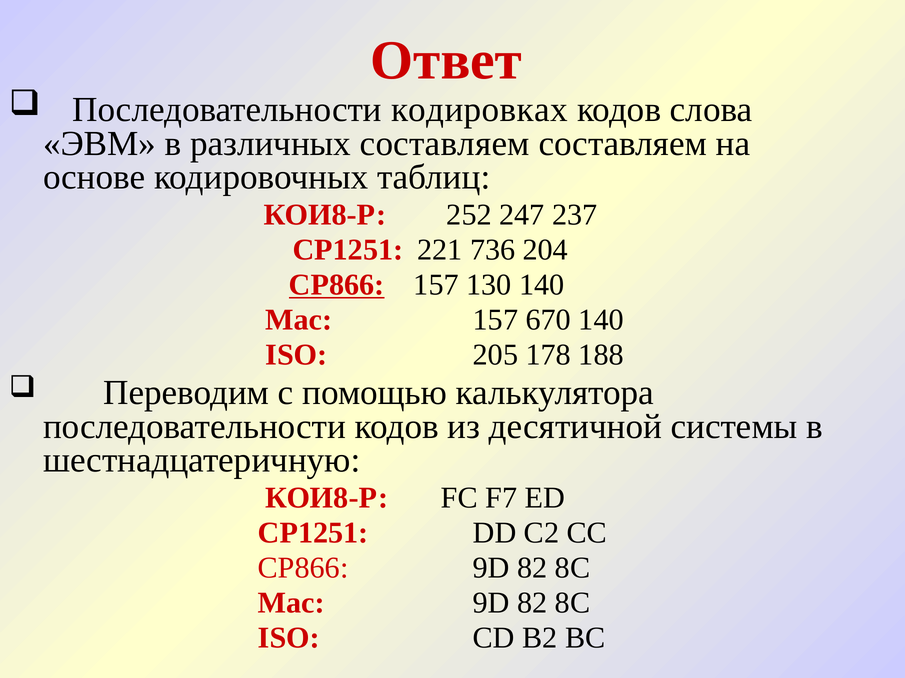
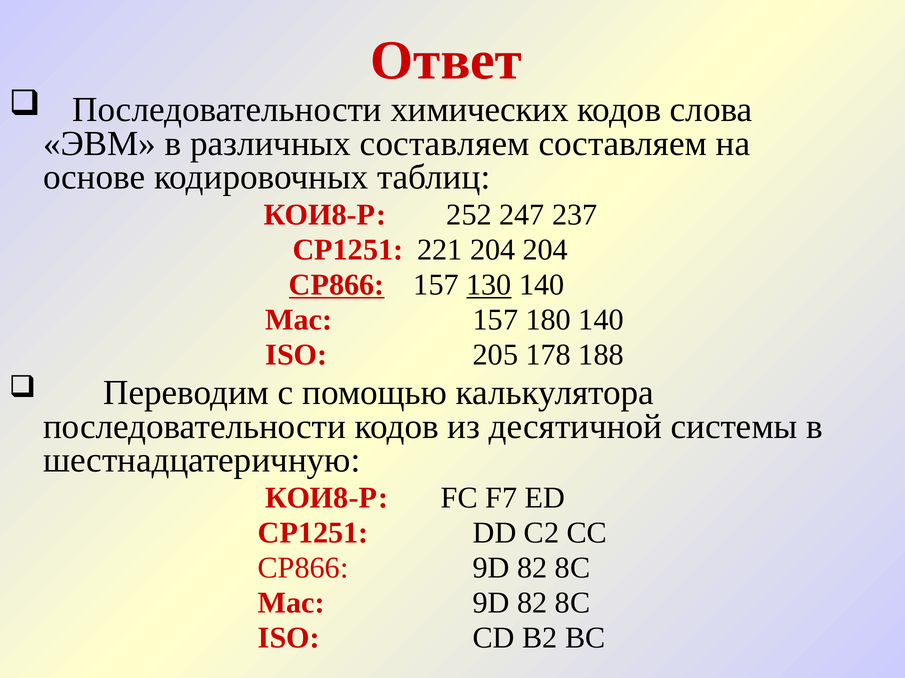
кодировках: кодировках -> химических
221 736: 736 -> 204
130 underline: none -> present
670: 670 -> 180
